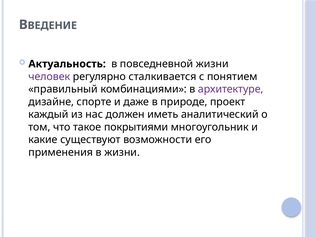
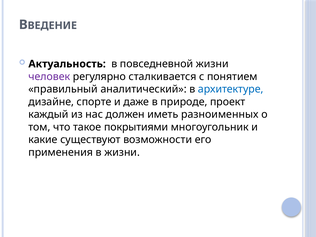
комбинациями: комбинациями -> аналитический
архитектуре colour: purple -> blue
аналитический: аналитический -> разноименных
